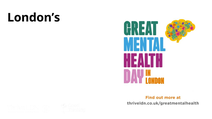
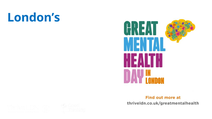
London’s colour: black -> blue
